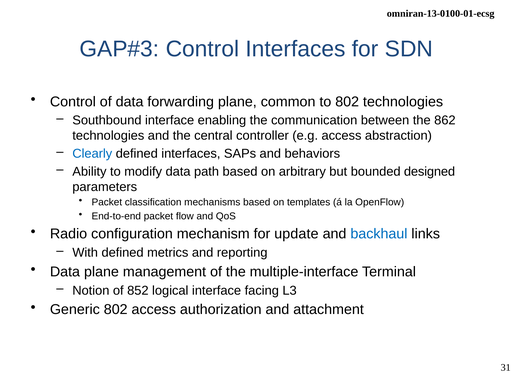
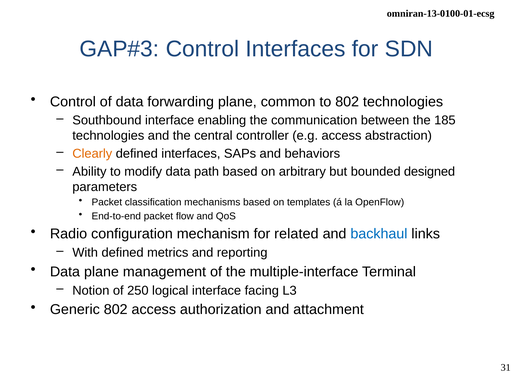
862: 862 -> 185
Clearly colour: blue -> orange
update: update -> related
852: 852 -> 250
